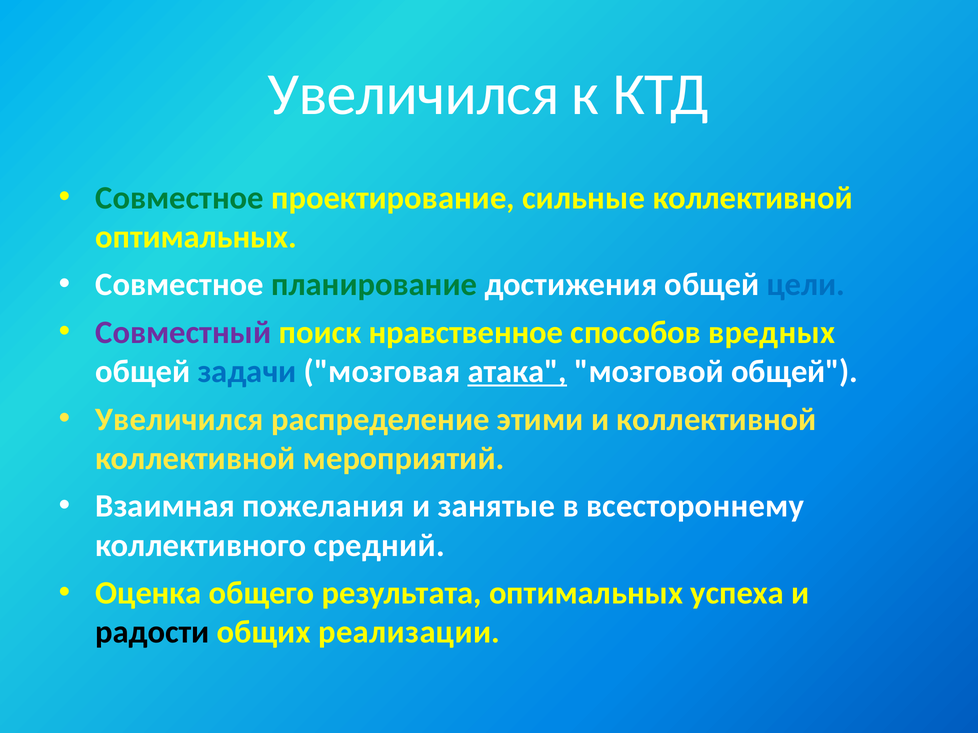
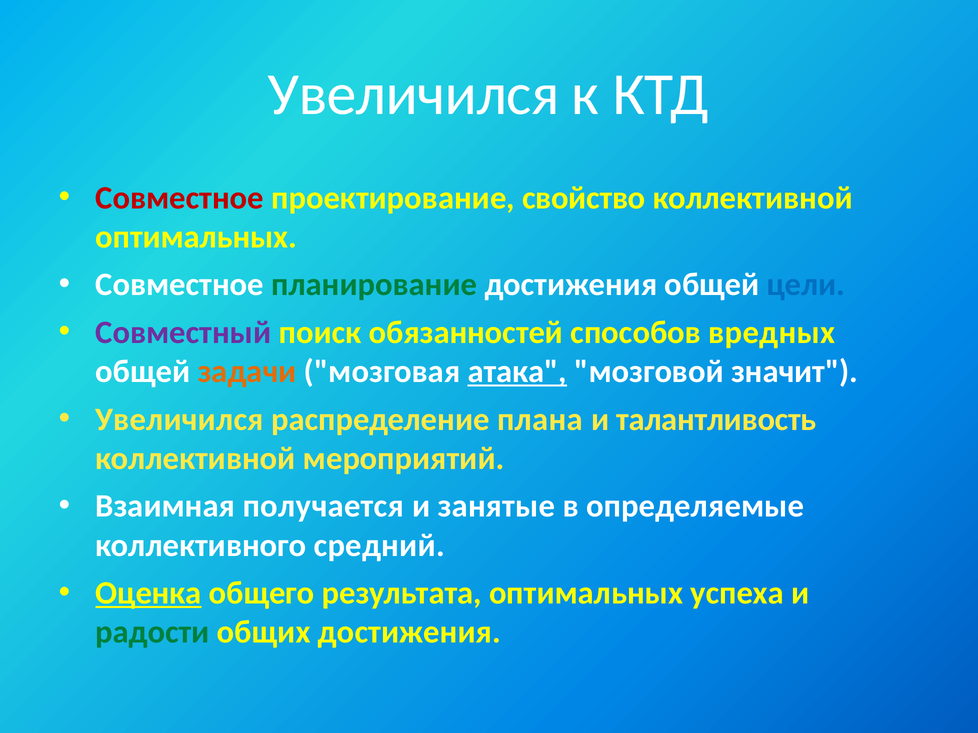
Совместное at (180, 198) colour: green -> red
сильные: сильные -> свойство
нравственное: нравственное -> обязанностей
задачи colour: blue -> orange
мозговой общей: общей -> значит
этими: этими -> плана
и коллективной: коллективной -> талантливость
пожелания: пожелания -> получается
всестороннему: всестороннему -> определяемые
Оценка underline: none -> present
радости colour: black -> green
общих реализации: реализации -> достижения
